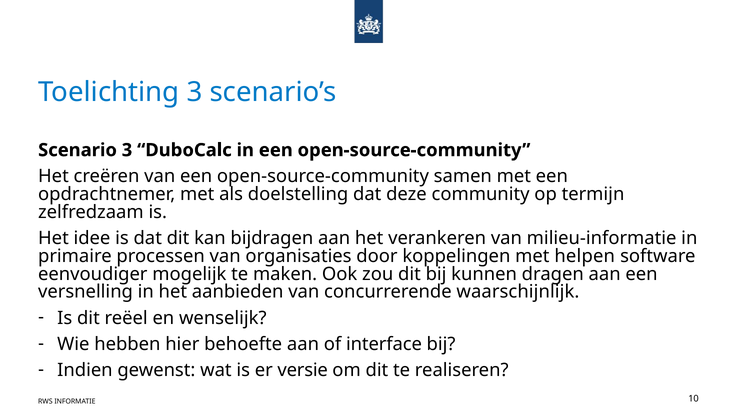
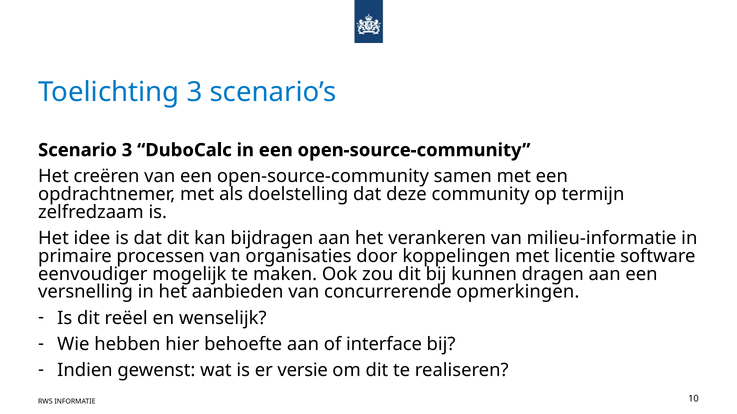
helpen: helpen -> licentie
waarschijnlijk: waarschijnlijk -> opmerkingen
